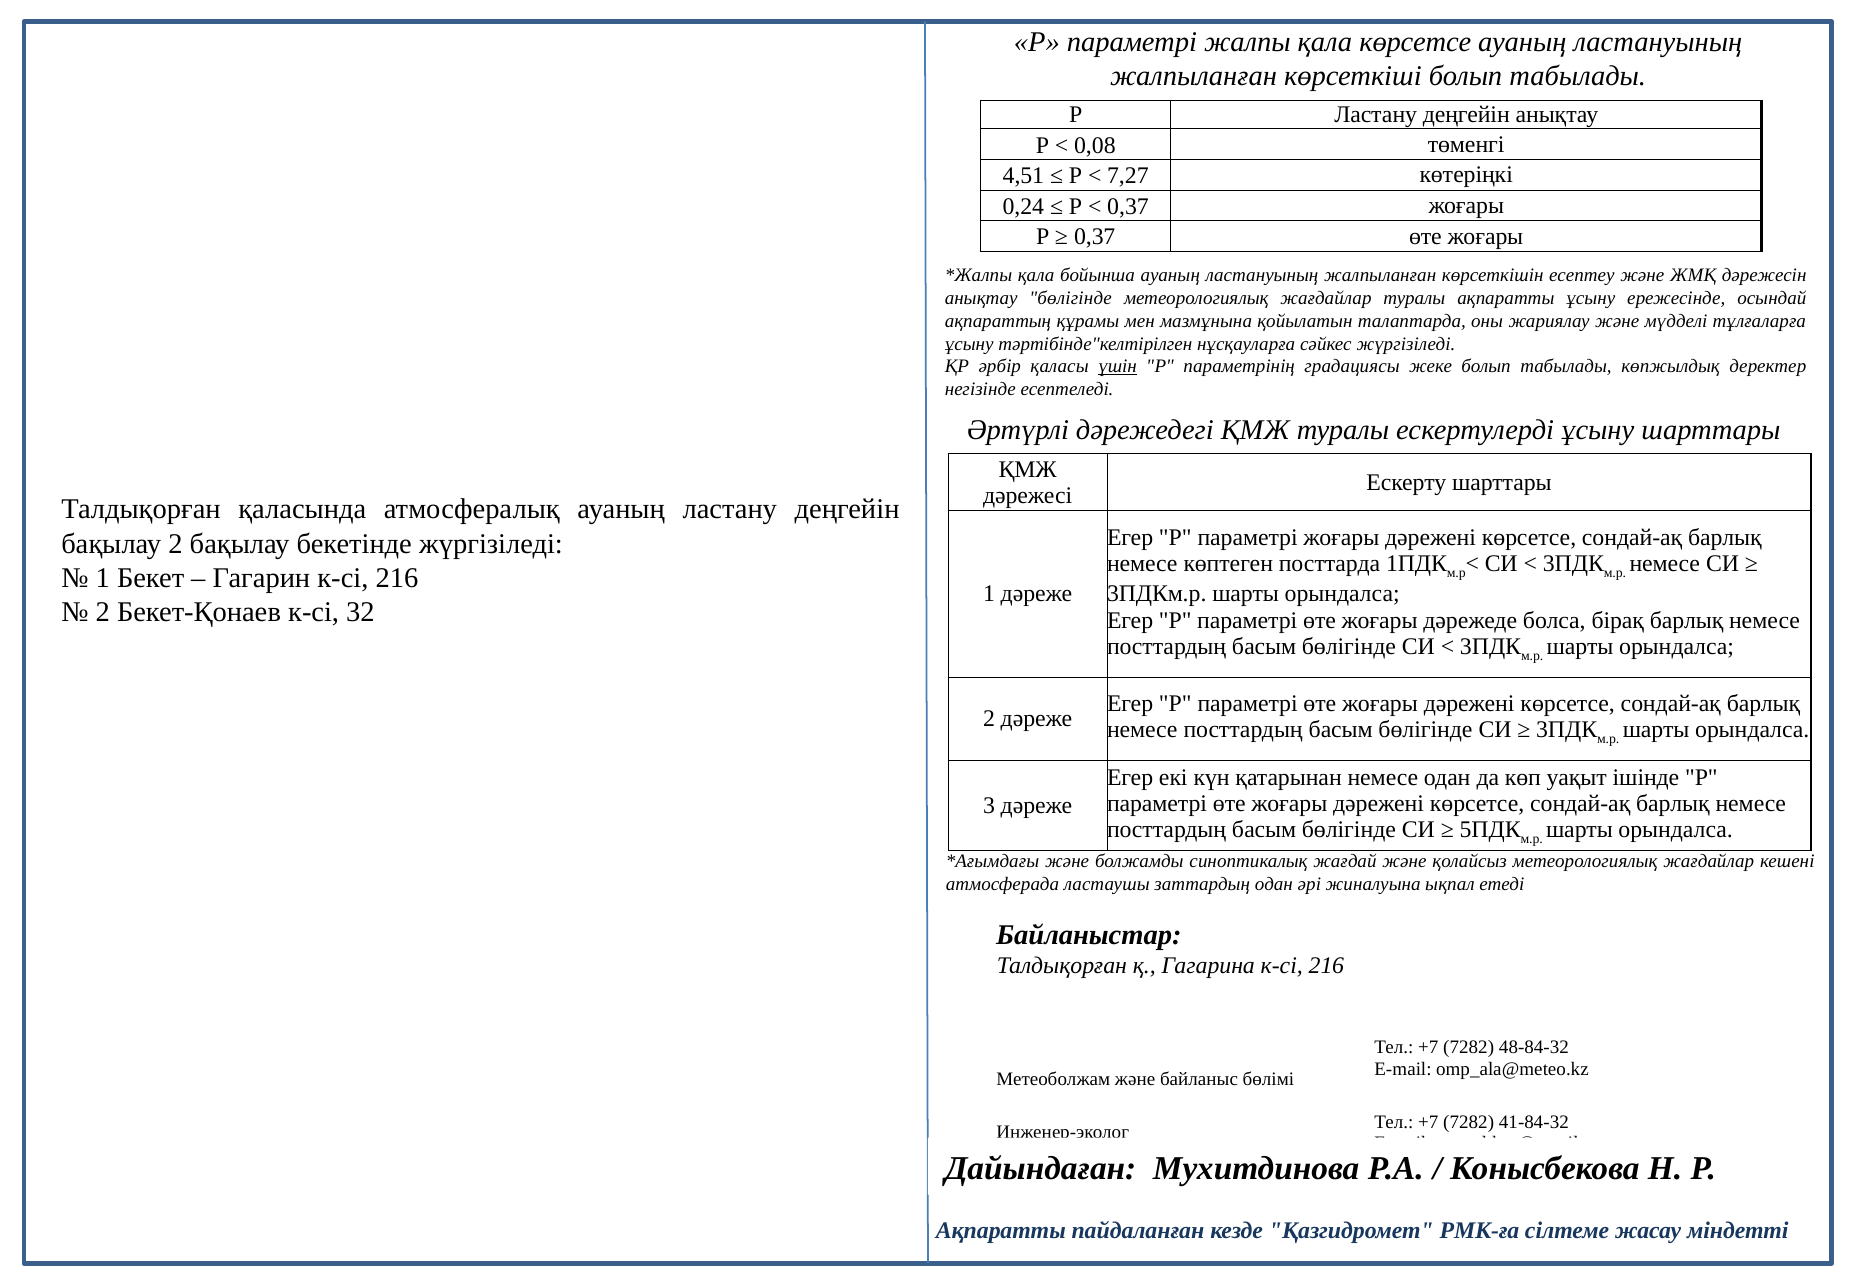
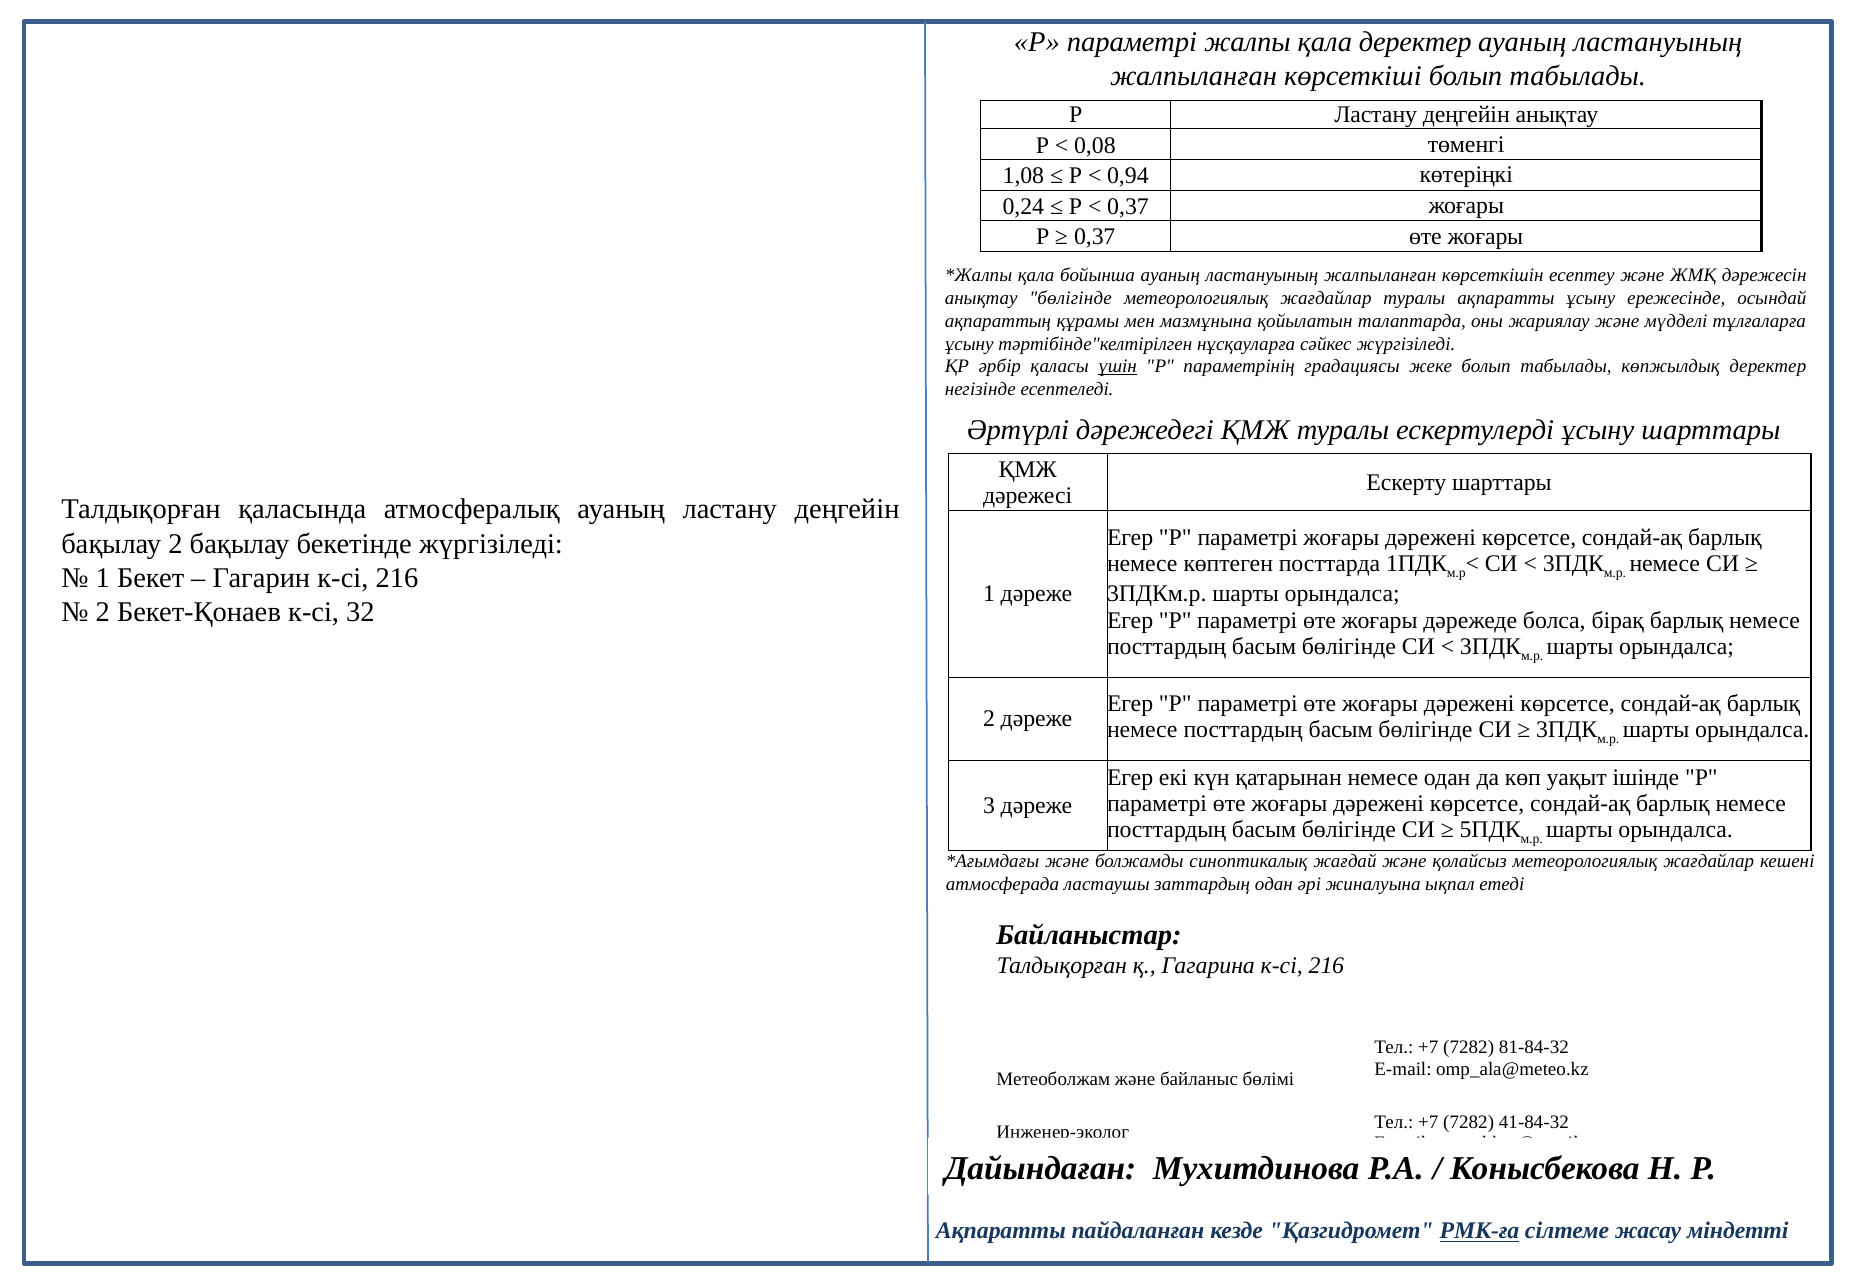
қала көрсетсе: көрсетсе -> деректер
4,51: 4,51 -> 1,08
7,27: 7,27 -> 0,94
48-84-32: 48-84-32 -> 81-84-32
РМК-ға underline: none -> present
